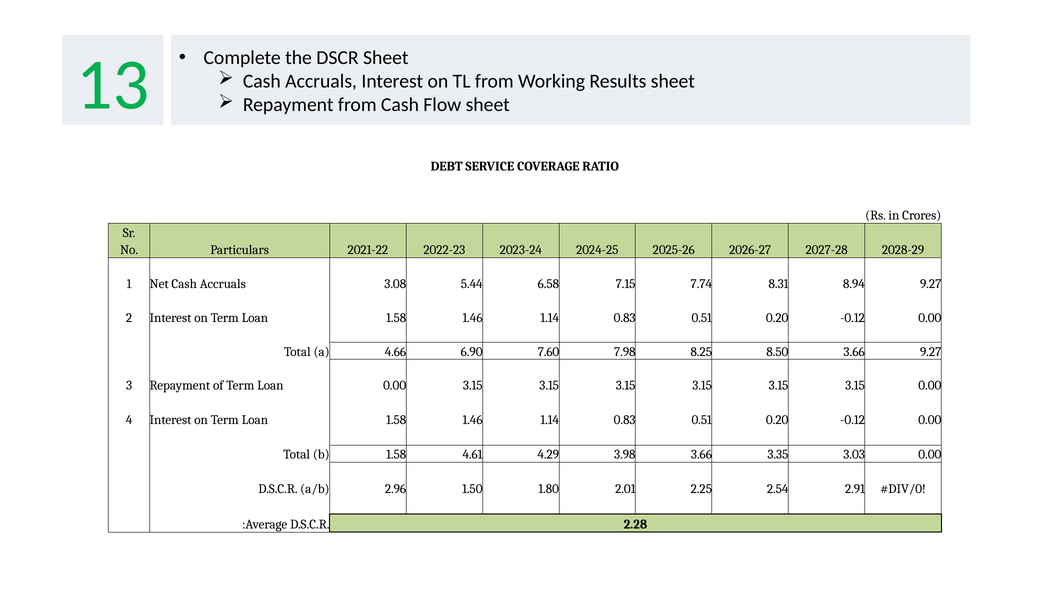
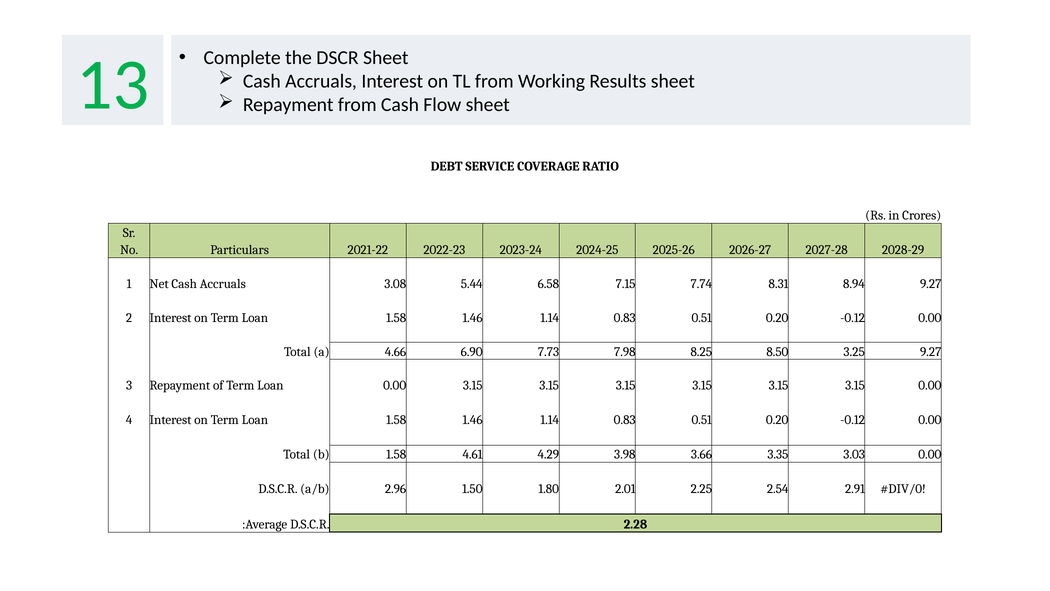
7.60: 7.60 -> 7.73
8.50 3.66: 3.66 -> 3.25
